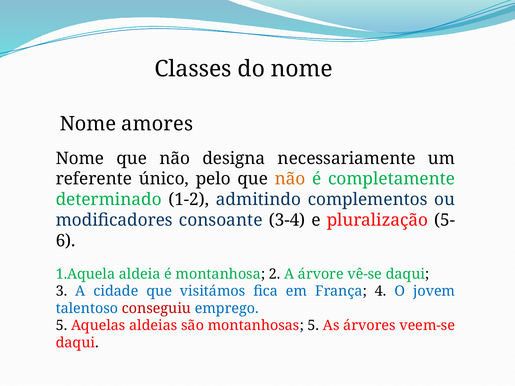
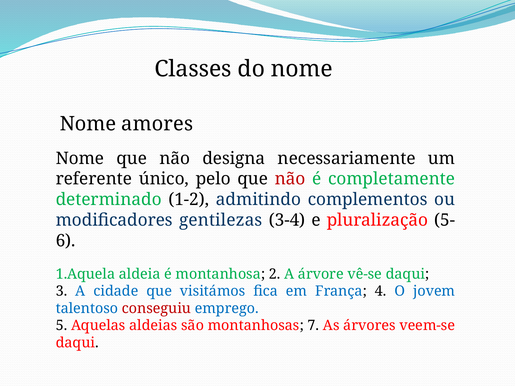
não at (290, 179) colour: orange -> red
consoante: consoante -> gentilezas
montanhosas 5: 5 -> 7
